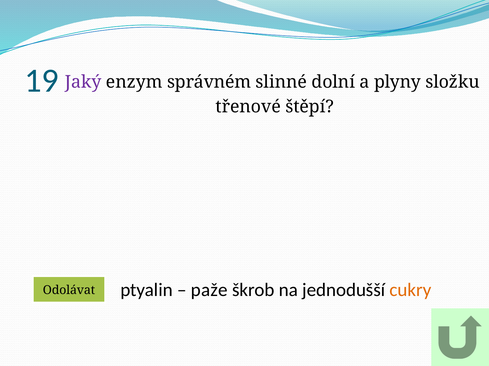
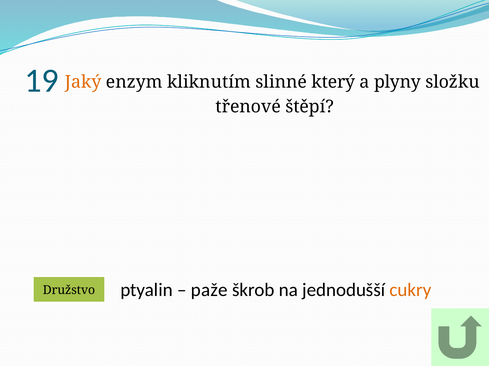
Jaký colour: purple -> orange
správném: správném -> kliknutím
dolní: dolní -> který
Odolávat: Odolávat -> Družstvo
